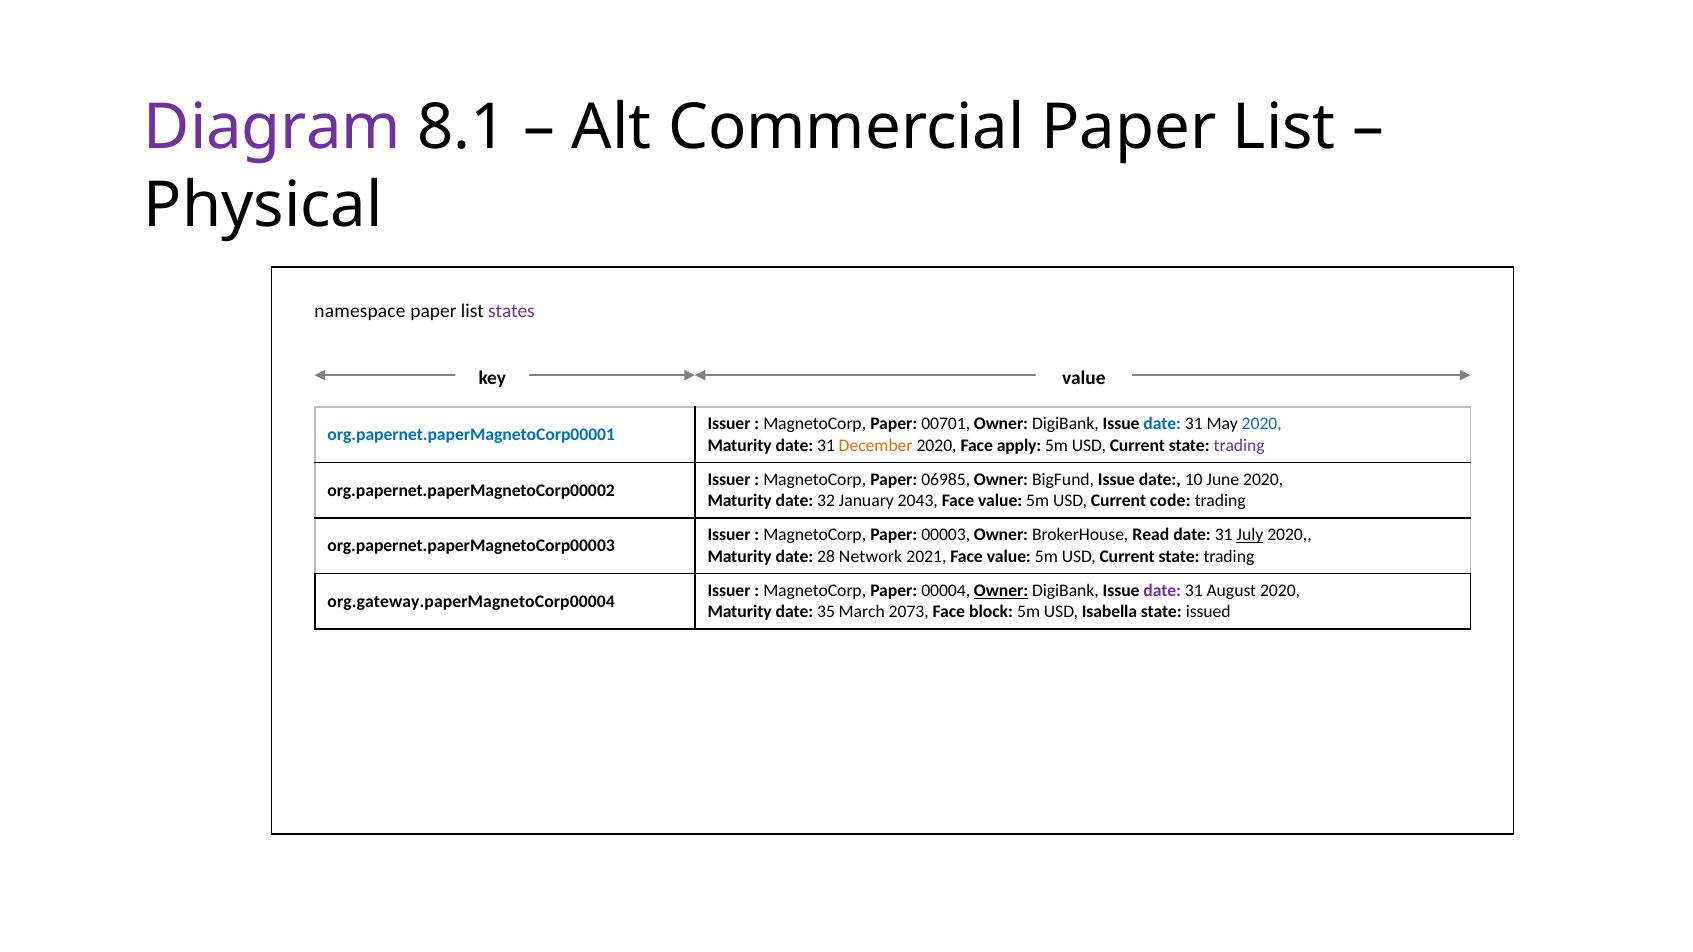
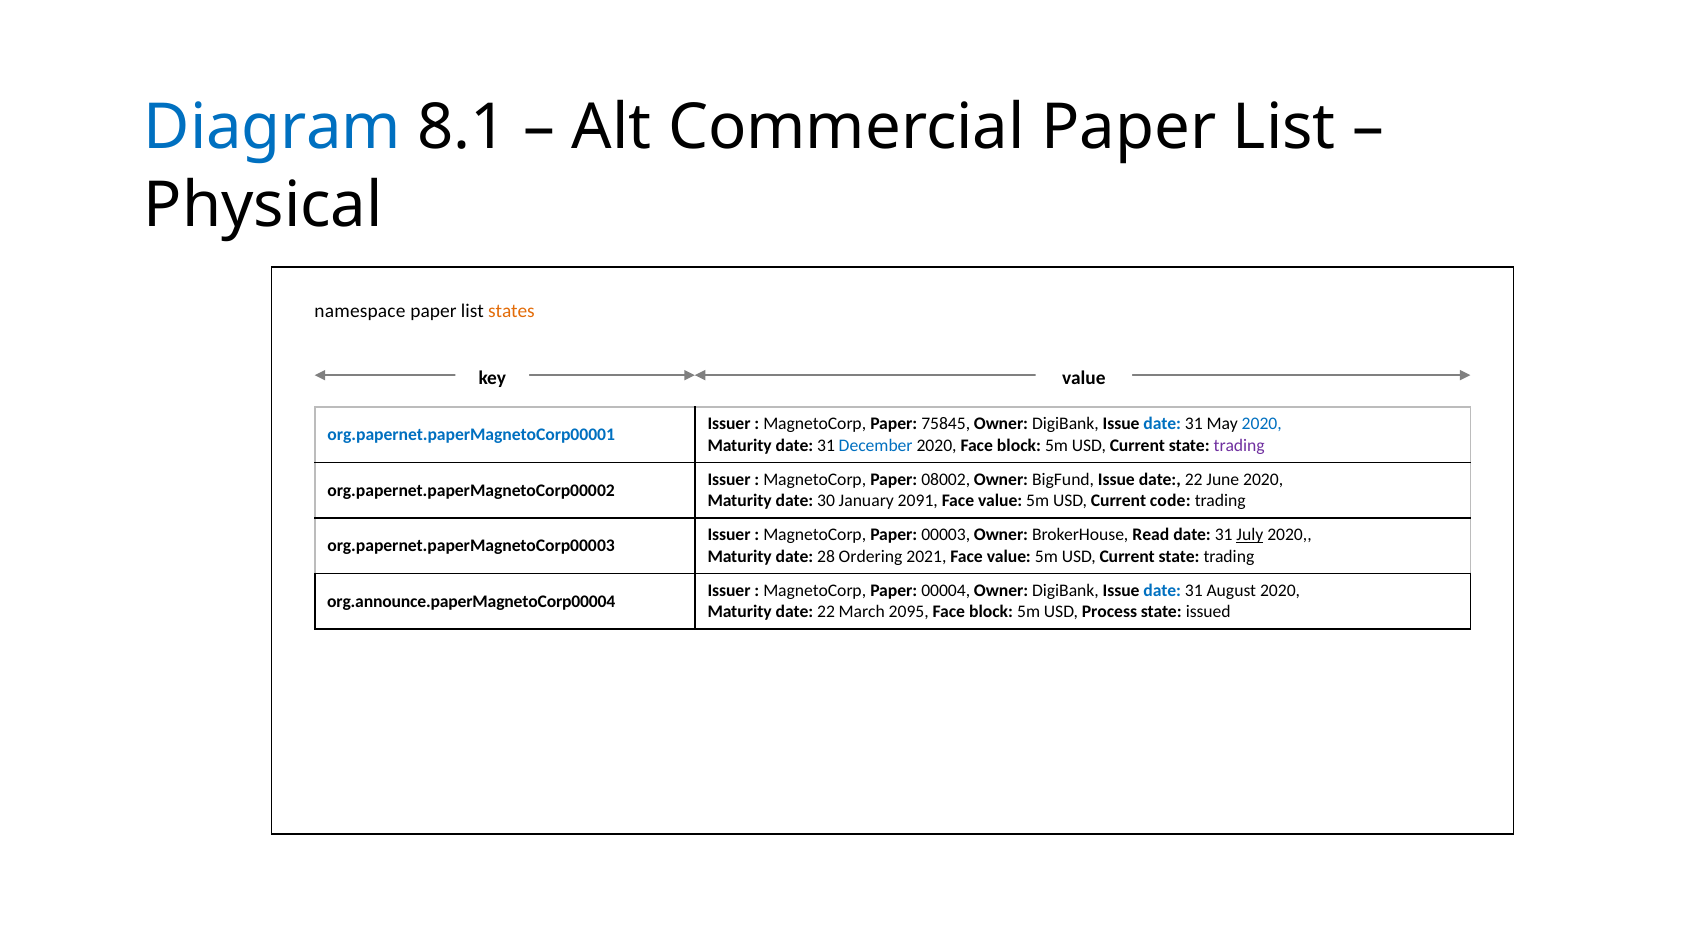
Diagram colour: purple -> blue
states colour: purple -> orange
00701: 00701 -> 75845
December colour: orange -> blue
2020 Face apply: apply -> block
06985: 06985 -> 08002
Issue date 10: 10 -> 22
32: 32 -> 30
2043: 2043 -> 2091
Network: Network -> Ordering
Owner at (1001, 591) underline: present -> none
date at (1162, 591) colour: purple -> blue
org.gateway.paperMagnetoCorp00004: org.gateway.paperMagnetoCorp00004 -> org.announce.paperMagnetoCorp00004
Maturity date 35: 35 -> 22
2073: 2073 -> 2095
Isabella: Isabella -> Process
